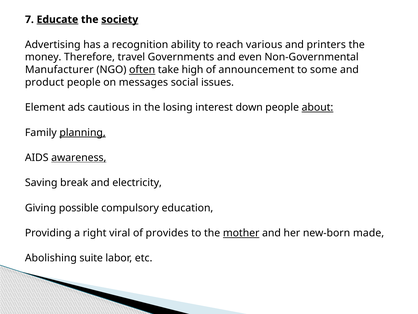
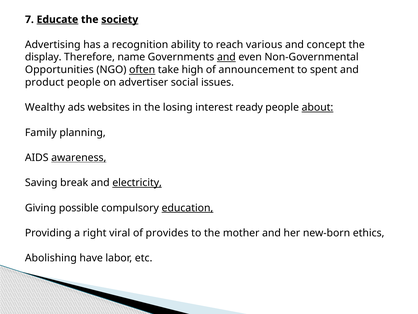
printers: printers -> concept
money: money -> display
travel: travel -> name
and at (226, 57) underline: none -> present
Manufacturer: Manufacturer -> Opportunities
some: some -> spent
messages: messages -> advertiser
Element: Element -> Wealthy
cautious: cautious -> websites
down: down -> ready
planning underline: present -> none
electricity underline: none -> present
education underline: none -> present
mother underline: present -> none
made: made -> ethics
suite: suite -> have
